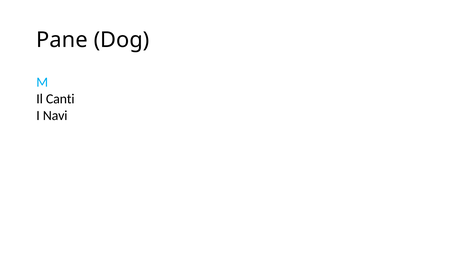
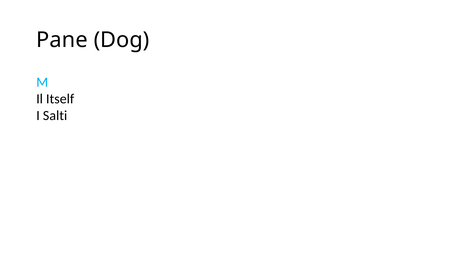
Canti: Canti -> Itself
Navi: Navi -> Salti
